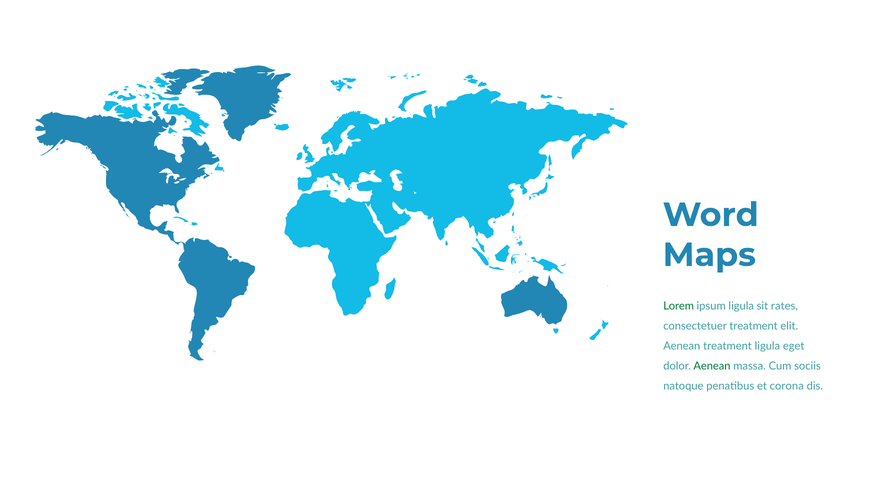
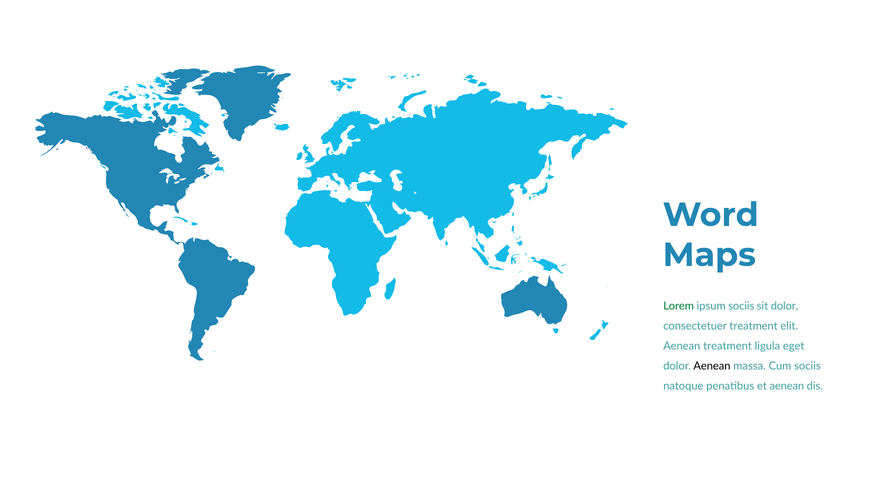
ipsum ligula: ligula -> sociis
sit rates: rates -> dolor
Aenean at (712, 366) colour: green -> black
et corona: corona -> aenean
